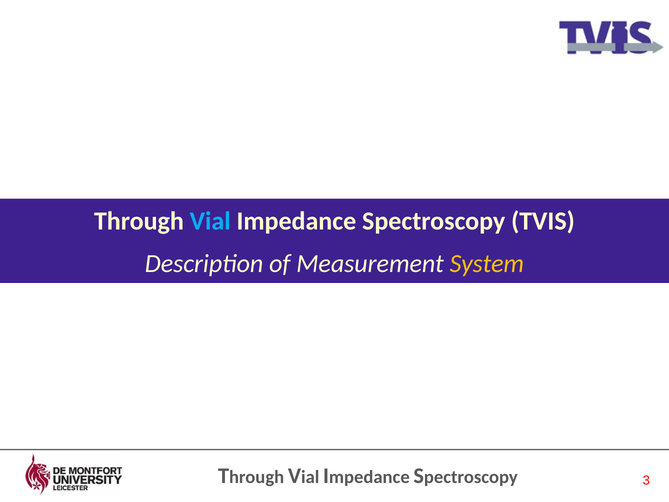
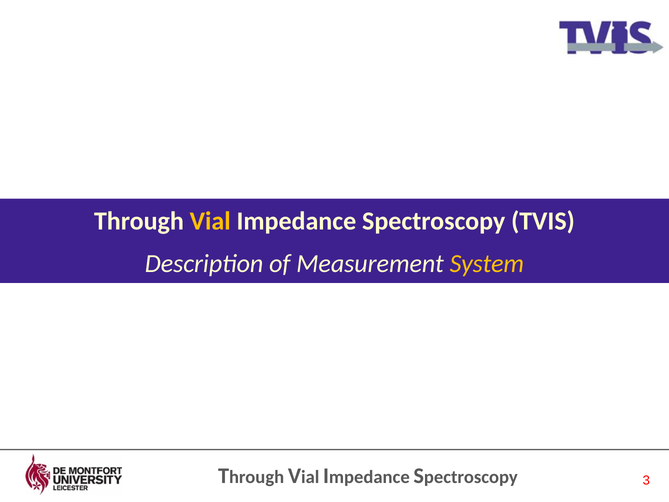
Vial colour: light blue -> yellow
